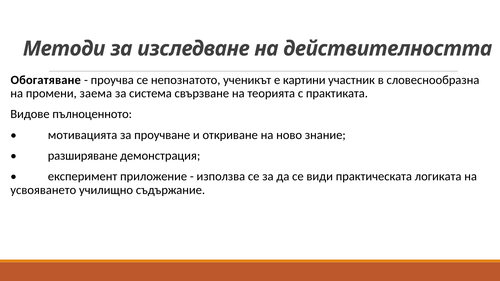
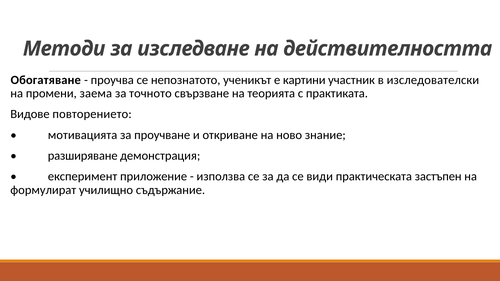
словеснообразна: словеснообразна -> изследователски
система: система -> точното
пълноценното: пълноценното -> повторението
логиката: логиката -> застъпен
усвояването: усвояването -> формулират
